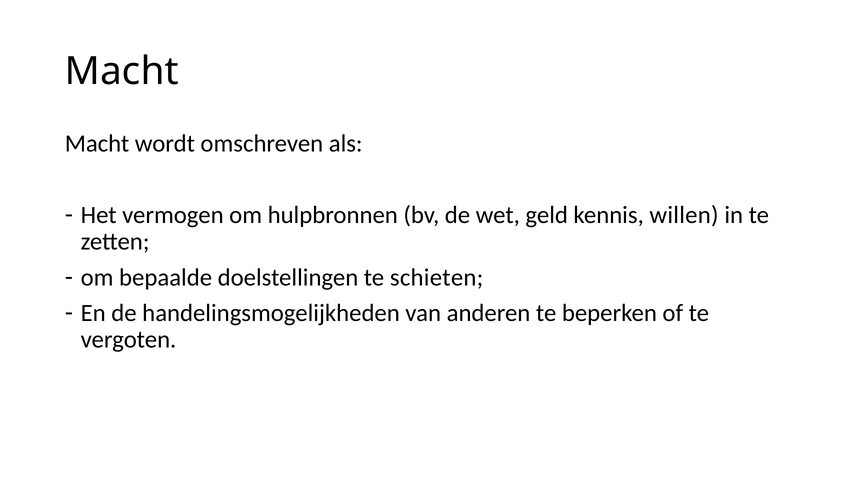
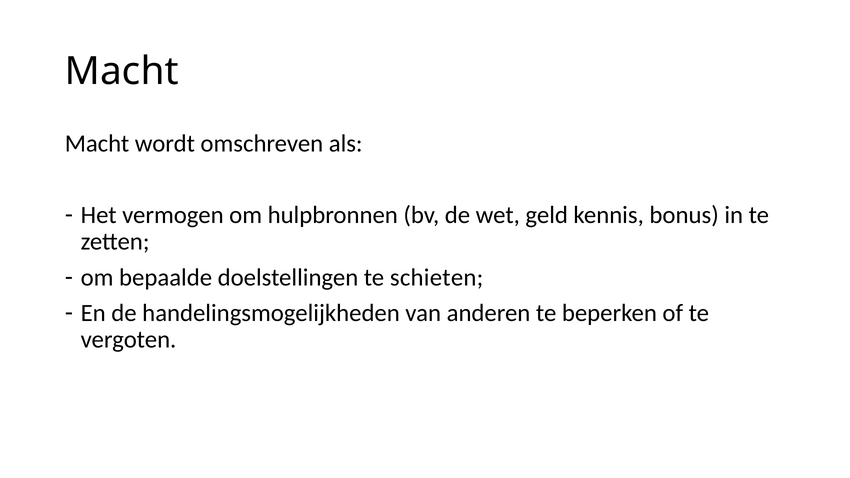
willen: willen -> bonus
